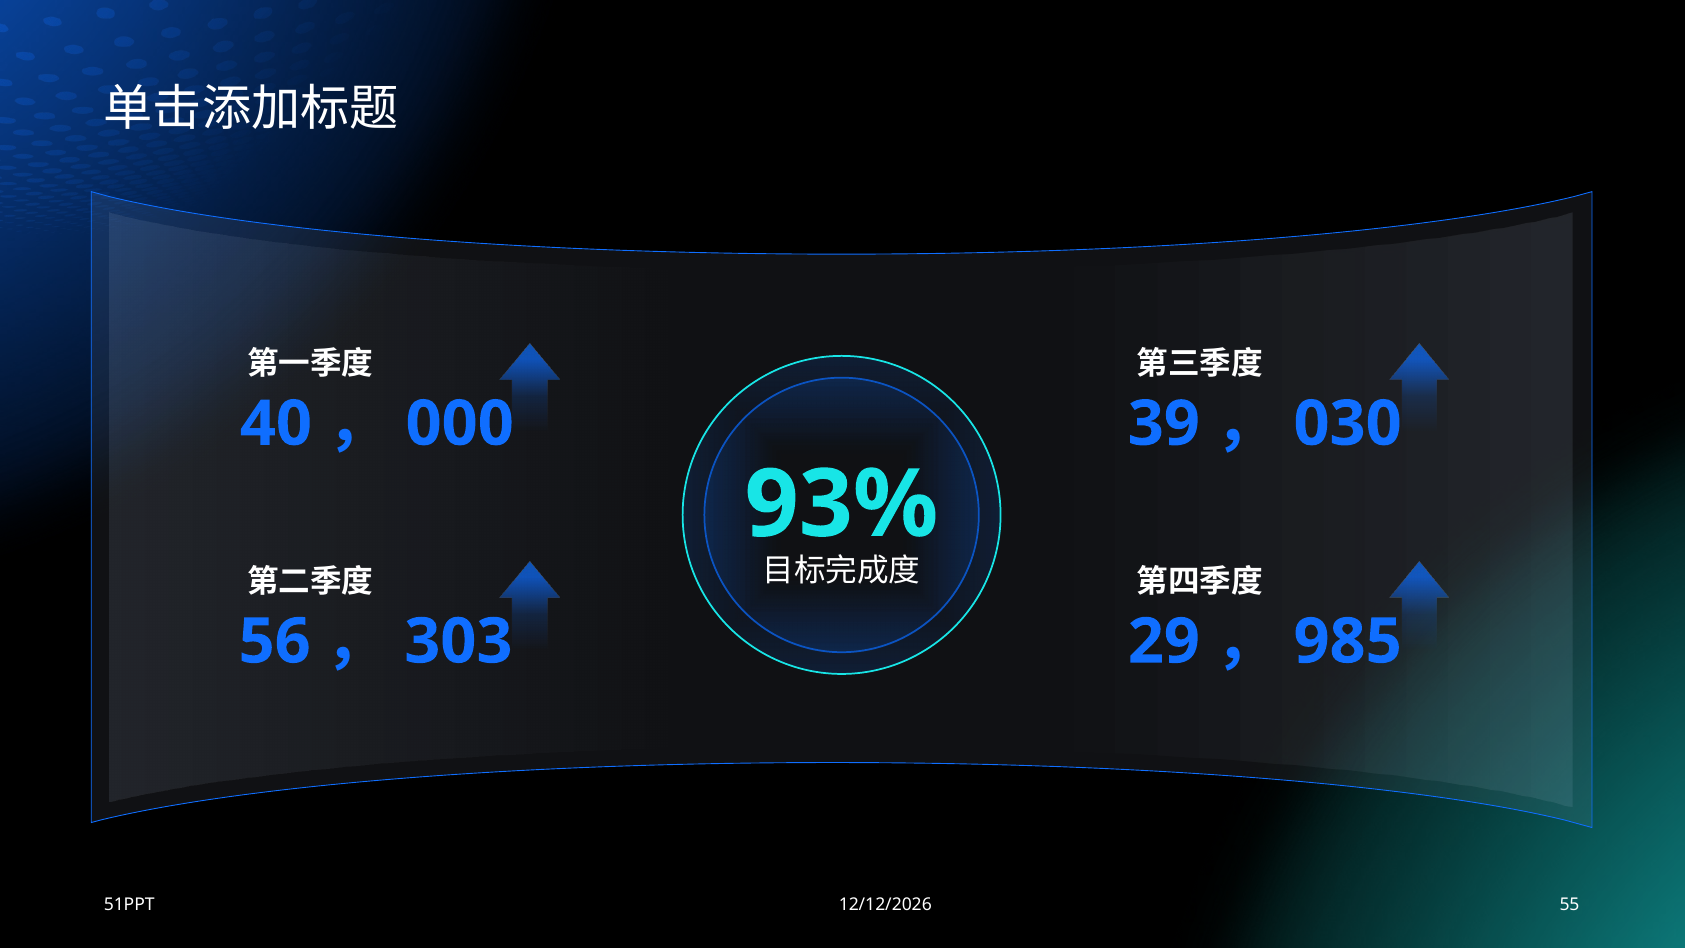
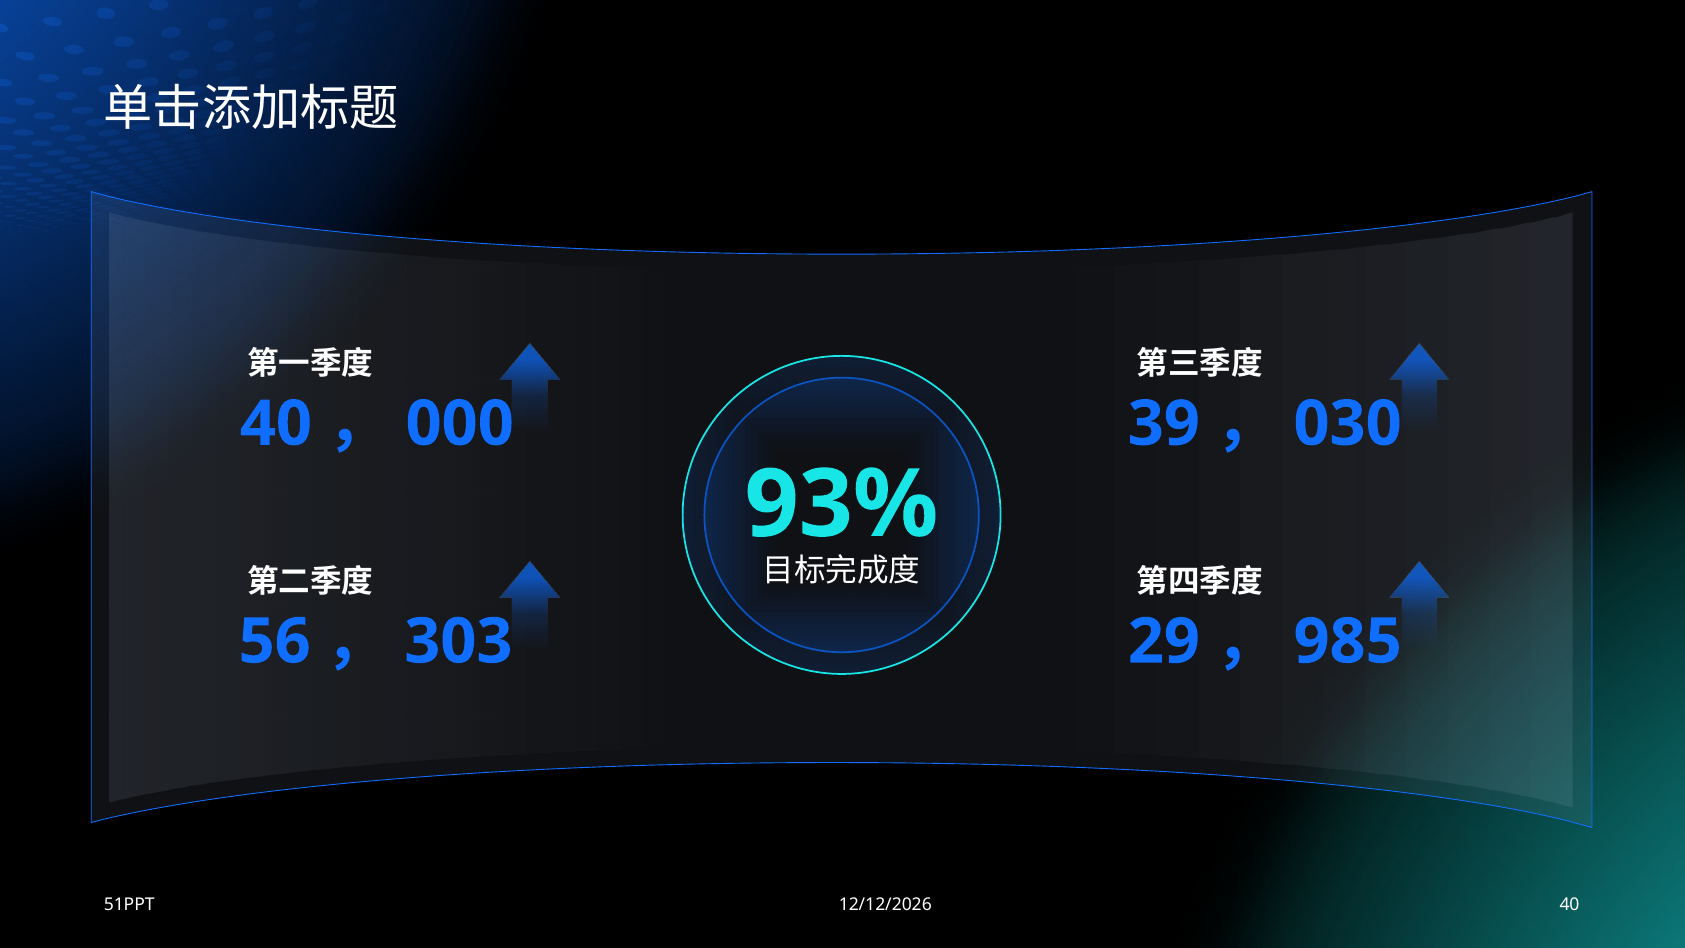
55 at (1570, 905): 55 -> 40
